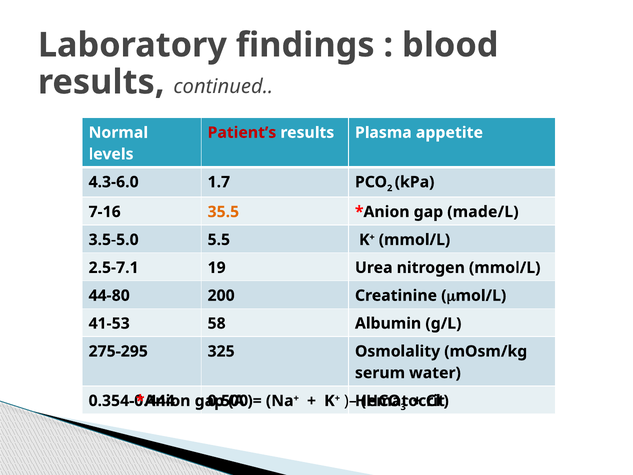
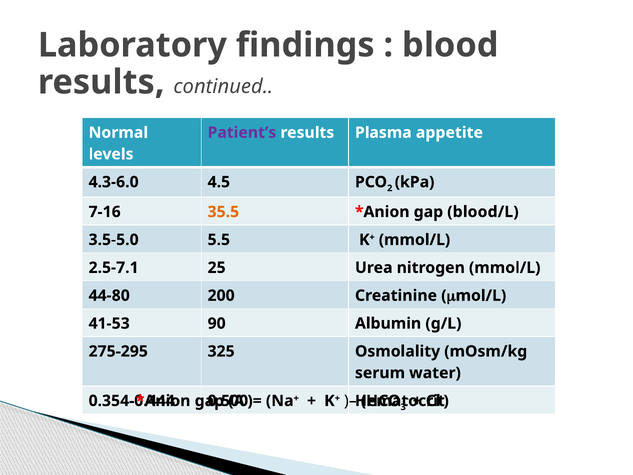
Patient’s colour: red -> purple
1.7: 1.7 -> 4.5
made/L: made/L -> blood/L
19: 19 -> 25
58: 58 -> 90
